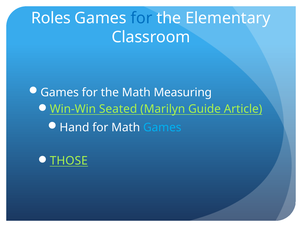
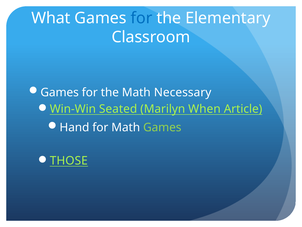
Roles: Roles -> What
Measuring: Measuring -> Necessary
Guide: Guide -> When
Games at (162, 127) colour: light blue -> light green
